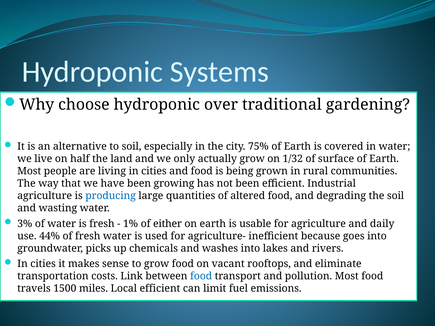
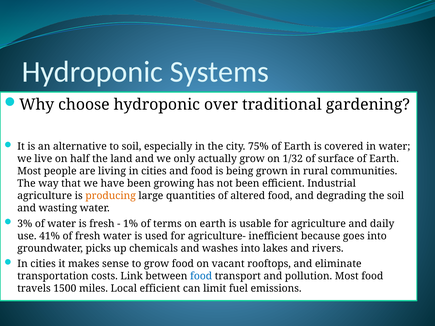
producing colour: blue -> orange
either: either -> terms
44%: 44% -> 41%
